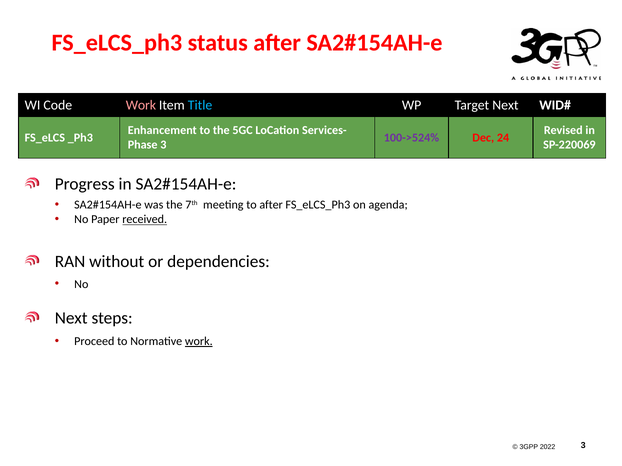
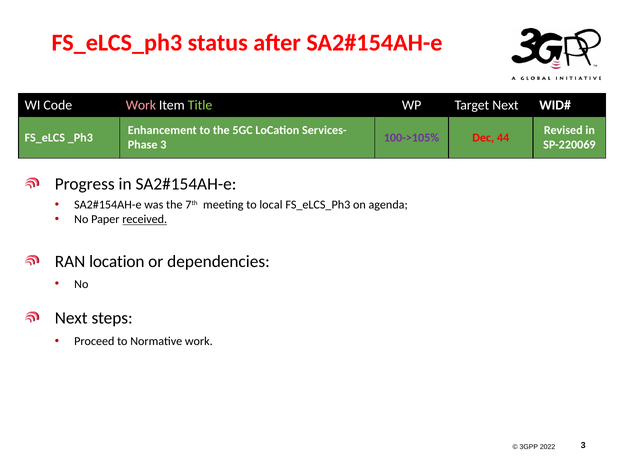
Title colour: light blue -> light green
100->524%: 100->524% -> 100->105%
24: 24 -> 44
to after: after -> local
RAN without: without -> location
work at (199, 342) underline: present -> none
